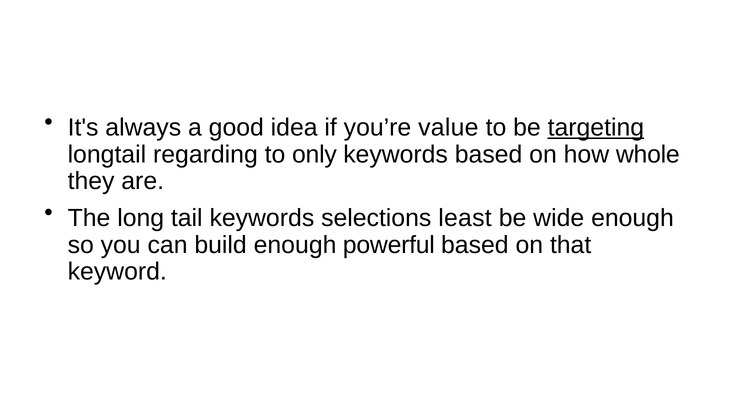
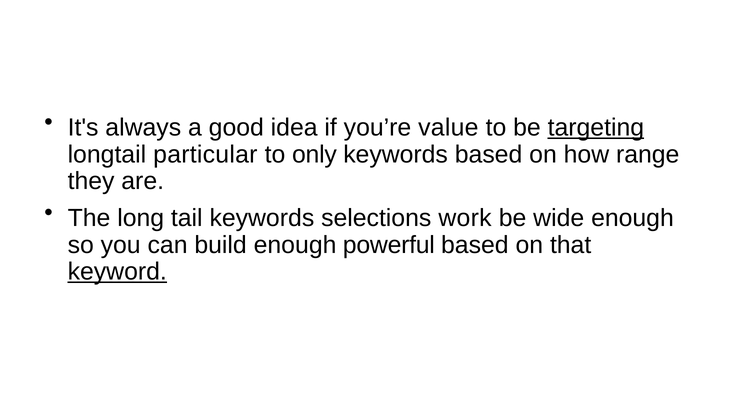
regarding: regarding -> particular
whole: whole -> range
least: least -> work
keyword underline: none -> present
